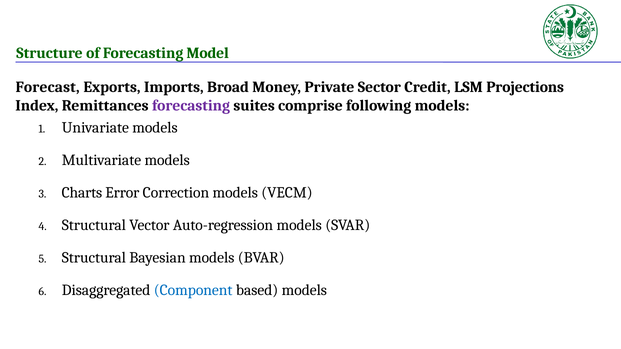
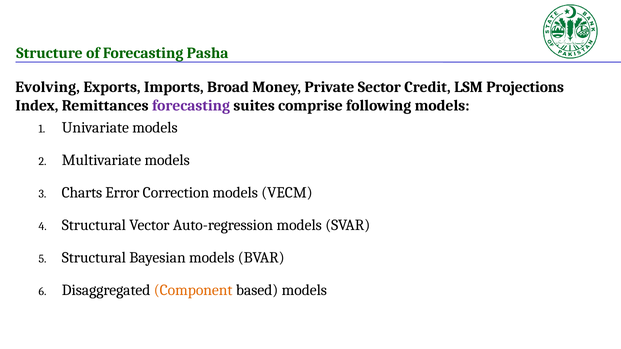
Model: Model -> Pasha
Forecast: Forecast -> Evolving
Component colour: blue -> orange
